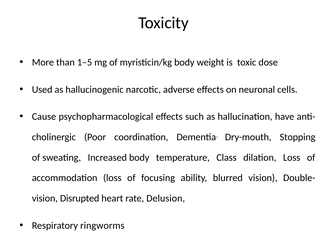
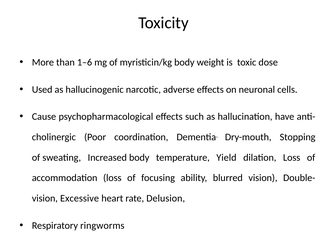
1–5: 1–5 -> 1–6
Class: Class -> Yield
Disrupted: Disrupted -> Excessive
